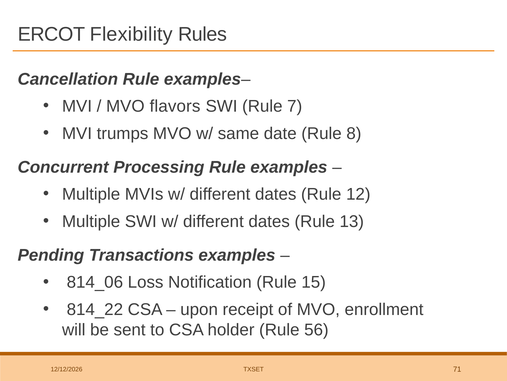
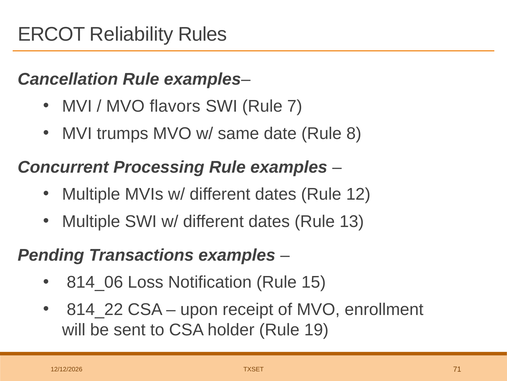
Flexibility: Flexibility -> Reliability
56: 56 -> 19
